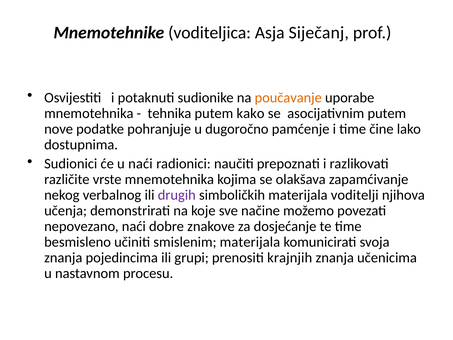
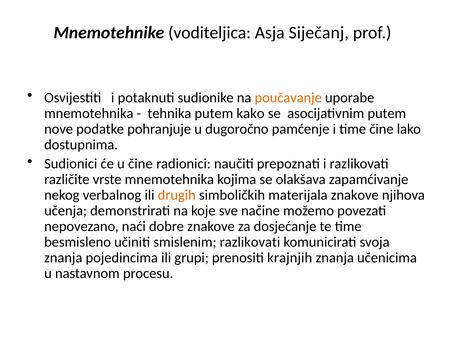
u naći: naći -> čine
drugih colour: purple -> orange
materijala voditelji: voditelji -> znakove
smislenim materijala: materijala -> razlikovati
